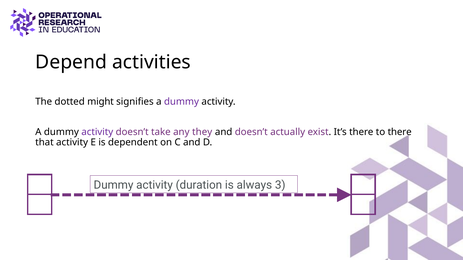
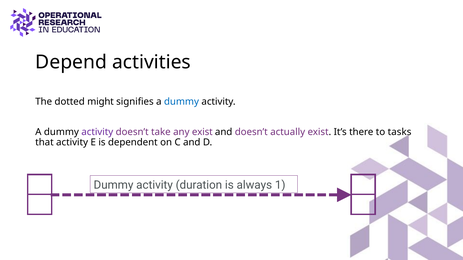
dummy at (182, 102) colour: purple -> blue
any they: they -> exist
to there: there -> tasks
3: 3 -> 1
